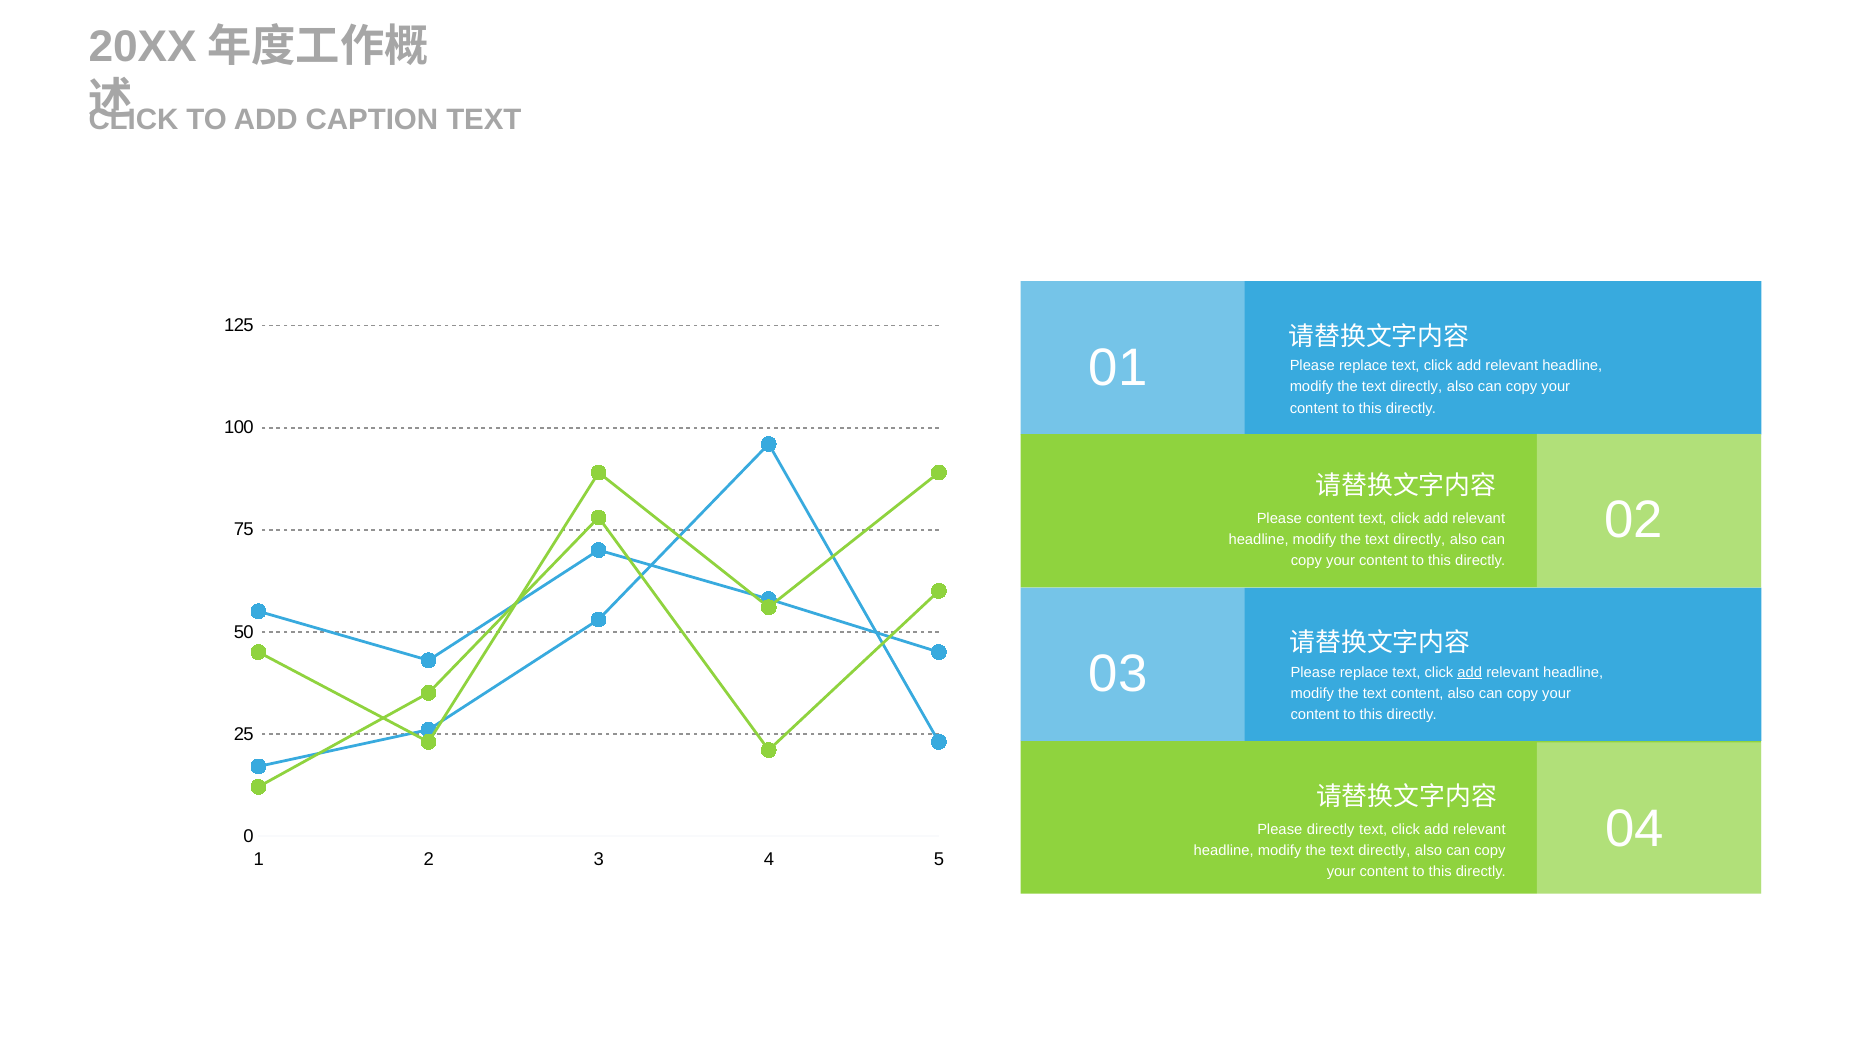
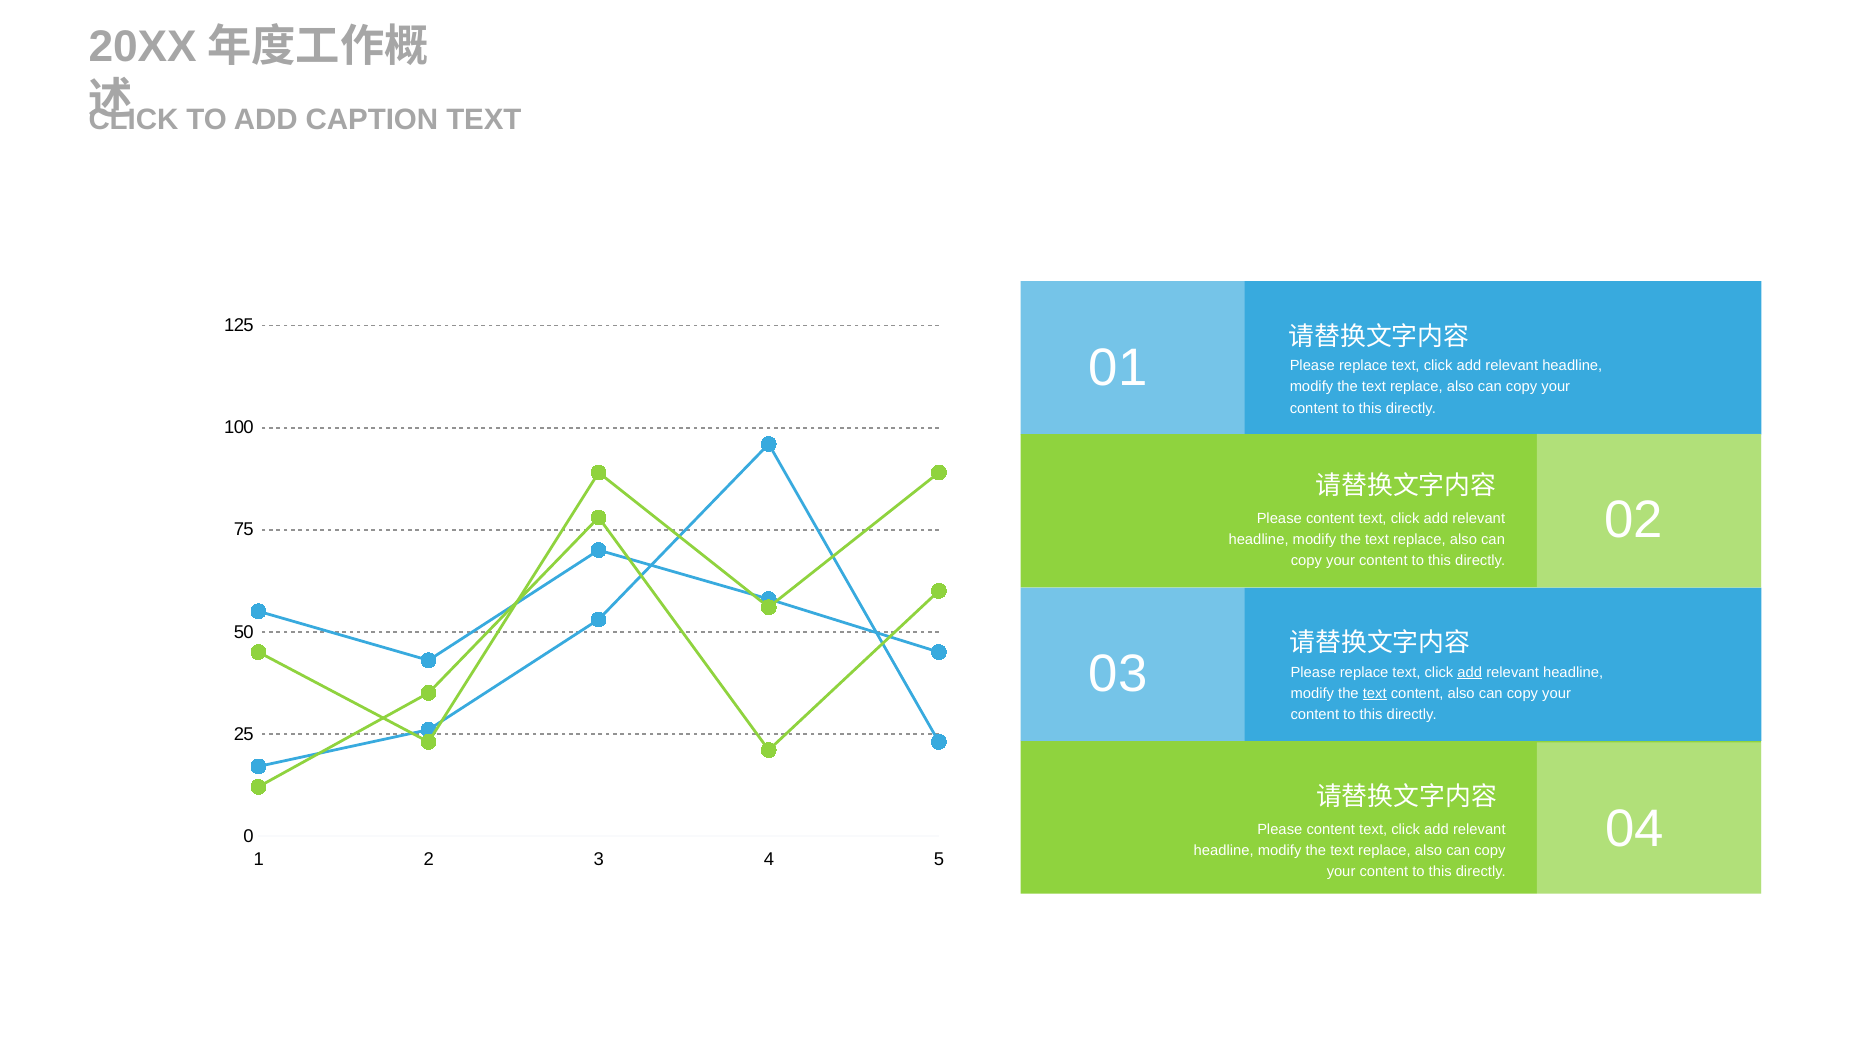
directly at (1416, 387): directly -> replace
directly at (1419, 540): directly -> replace
text at (1375, 694) underline: none -> present
directly at (1331, 830): directly -> content
directly at (1384, 851): directly -> replace
